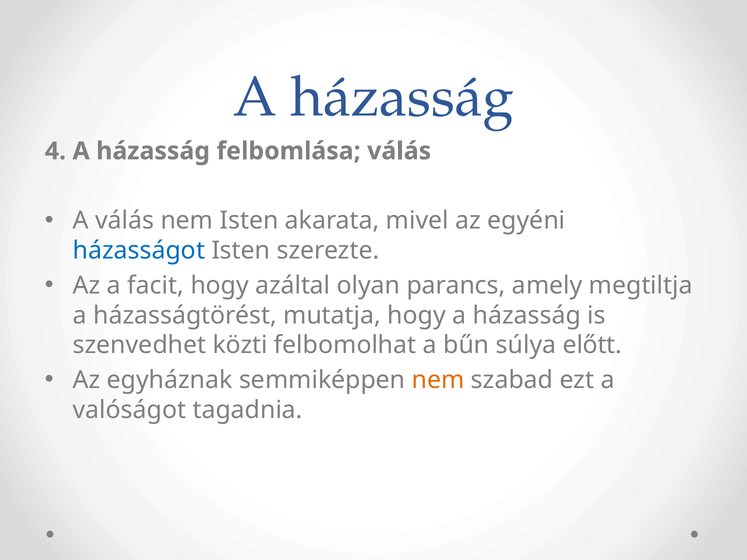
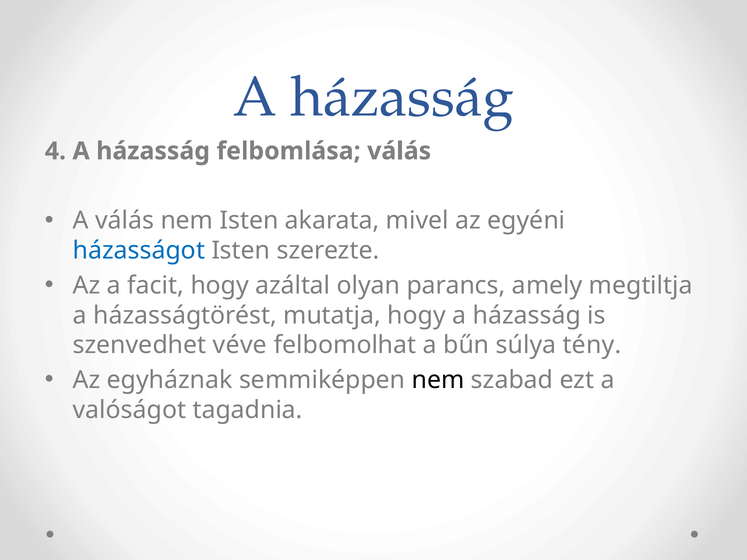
közti: közti -> véve
előtt: előtt -> tény
nem at (438, 380) colour: orange -> black
